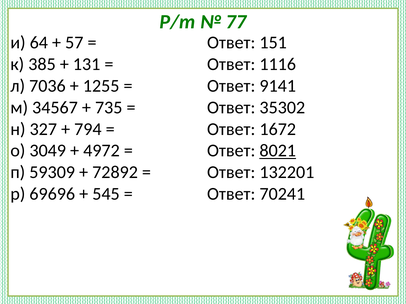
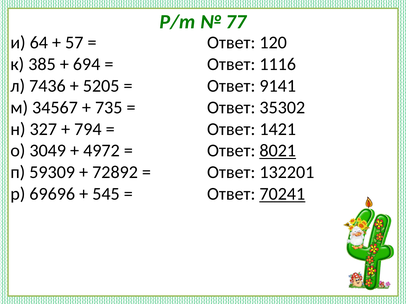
151: 151 -> 120
131: 131 -> 694
7036: 7036 -> 7436
1255: 1255 -> 5205
1672: 1672 -> 1421
70241 underline: none -> present
